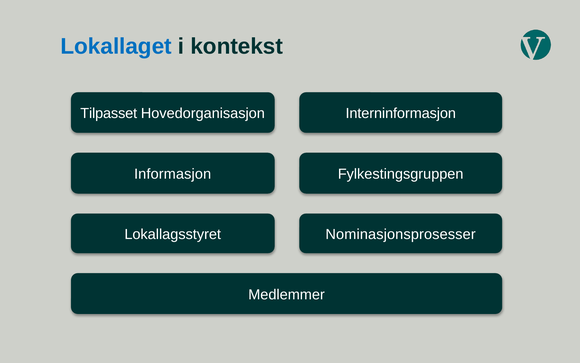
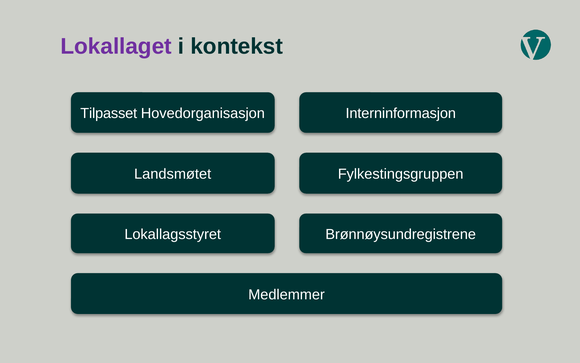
Lokallaget colour: blue -> purple
Informasjon: Informasjon -> Landsmøtet
Nominasjonsprosesser: Nominasjonsprosesser -> Brønnøysundregistrene
